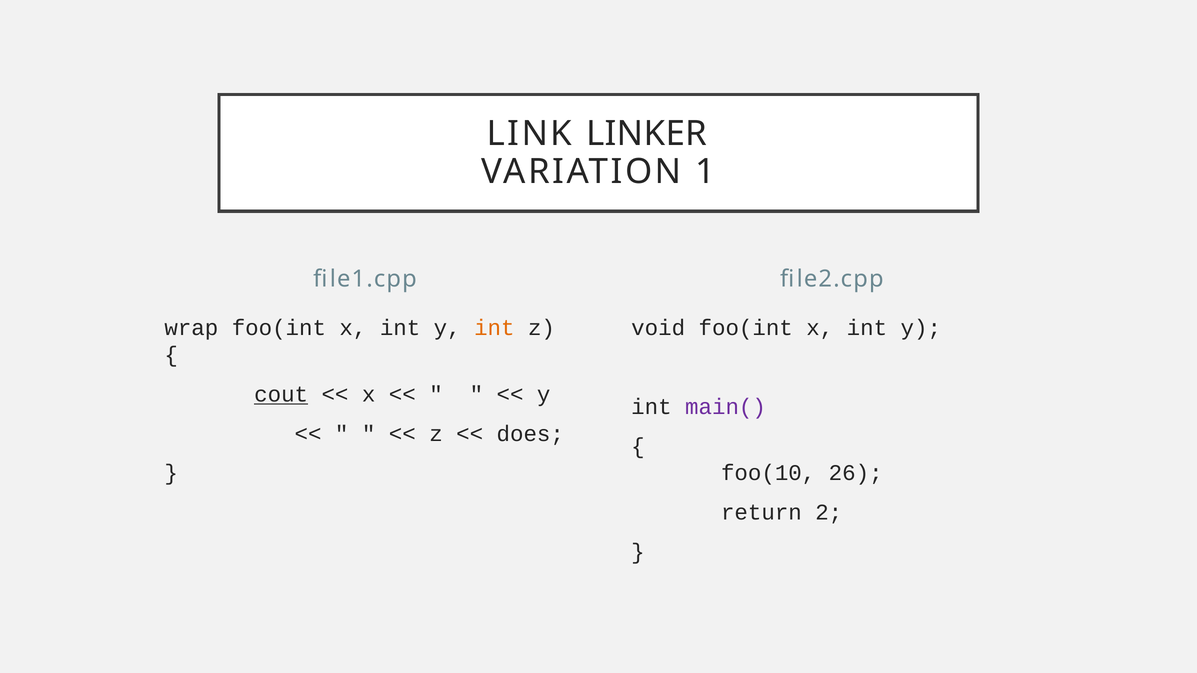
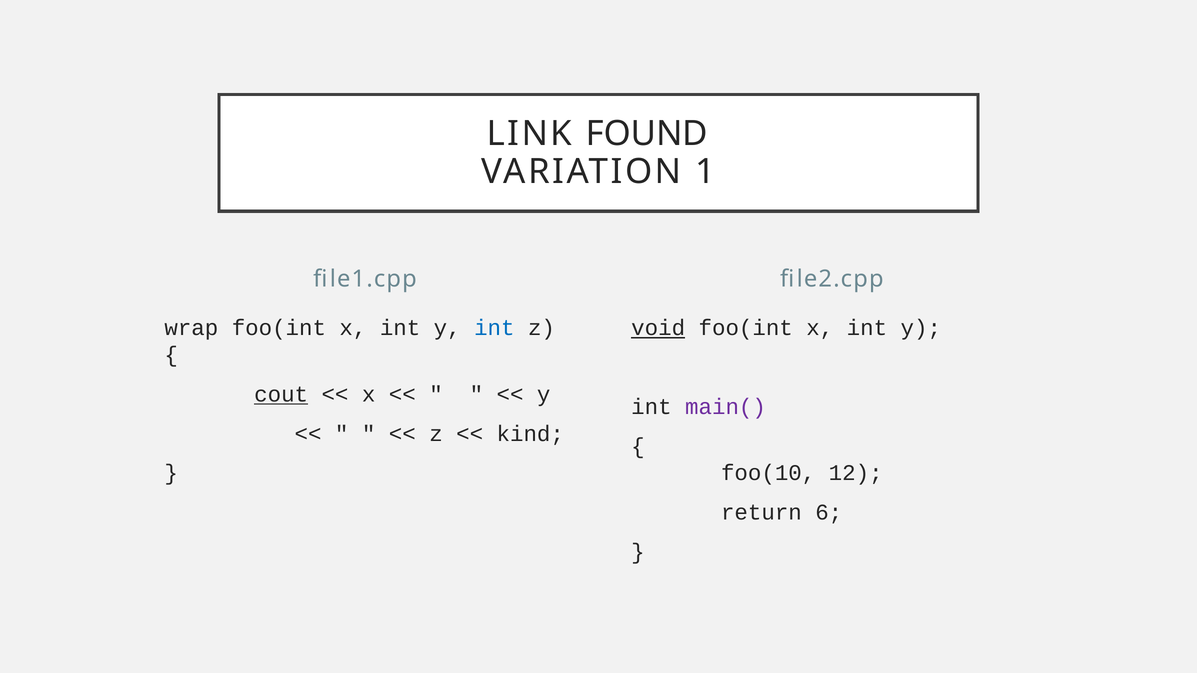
LINKER: LINKER -> FOUND
int at (494, 328) colour: orange -> blue
void underline: none -> present
does: does -> kind
26: 26 -> 12
2: 2 -> 6
